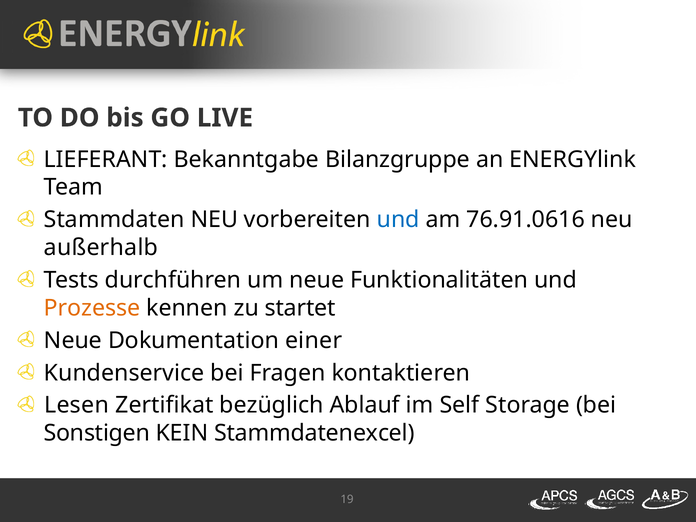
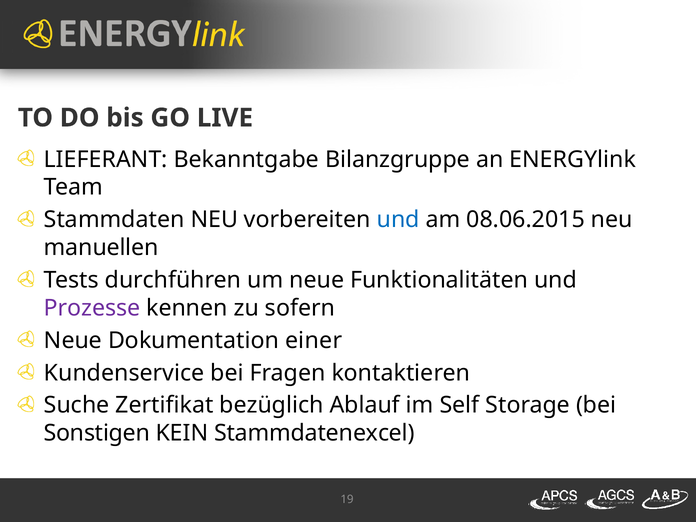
76.91.0616: 76.91.0616 -> 08.06.2015
außerhalb: außerhalb -> manuellen
Prozesse colour: orange -> purple
startet: startet -> sofern
Lesen: Lesen -> Suche
